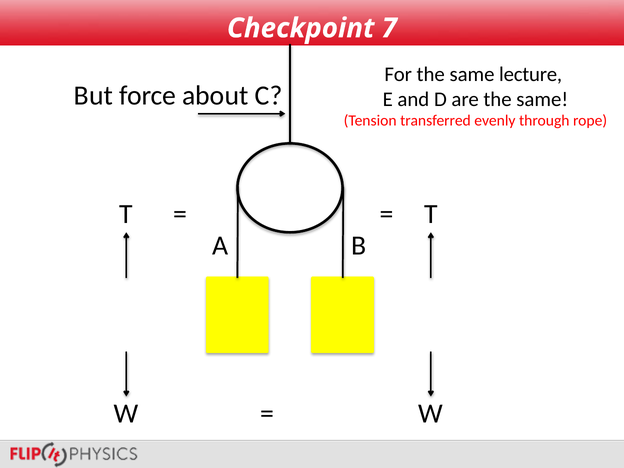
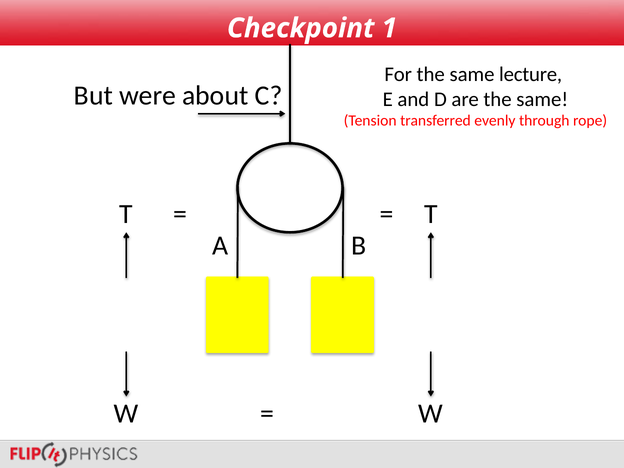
7: 7 -> 1
force: force -> were
